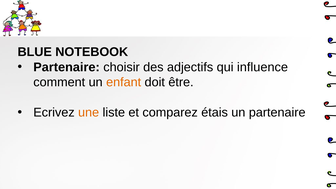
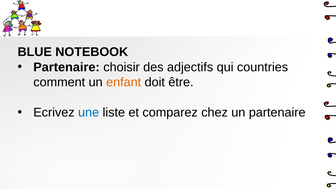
influence: influence -> countries
une colour: orange -> blue
étais: étais -> chez
